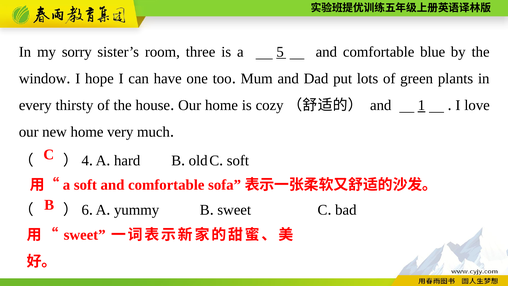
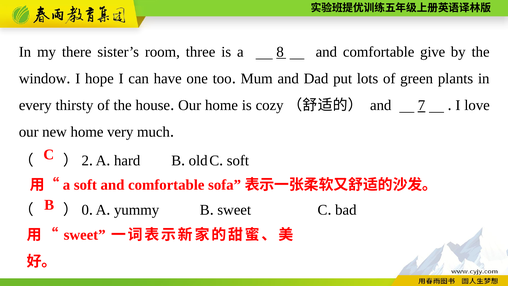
sorry: sorry -> there
5: 5 -> 8
blue: blue -> give
1: 1 -> 7
4: 4 -> 2
6: 6 -> 0
